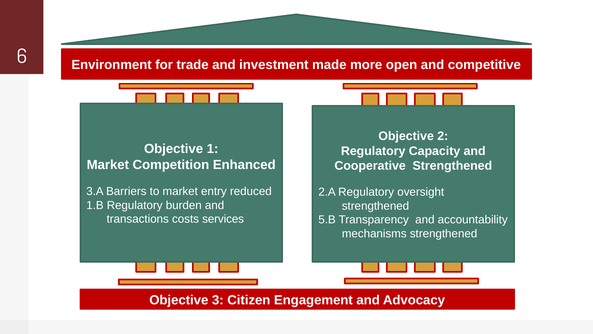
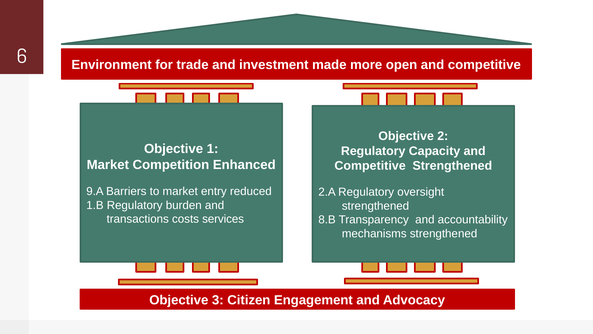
Cooperative at (370, 166): Cooperative -> Competitive
3.A: 3.A -> 9.A
5.B: 5.B -> 8.B
